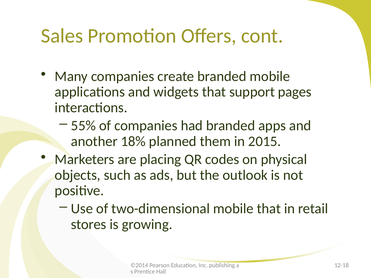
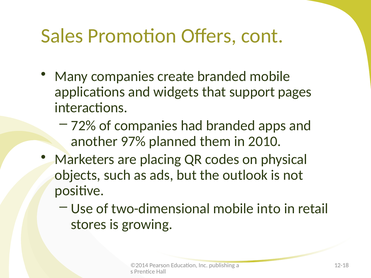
55%: 55% -> 72%
18%: 18% -> 97%
2015: 2015 -> 2010
mobile that: that -> into
